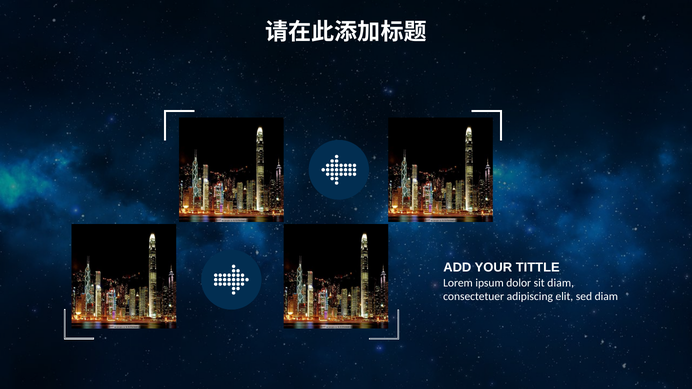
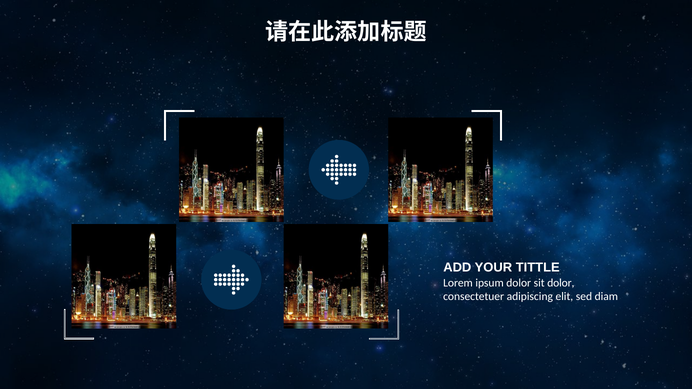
sit diam: diam -> dolor
